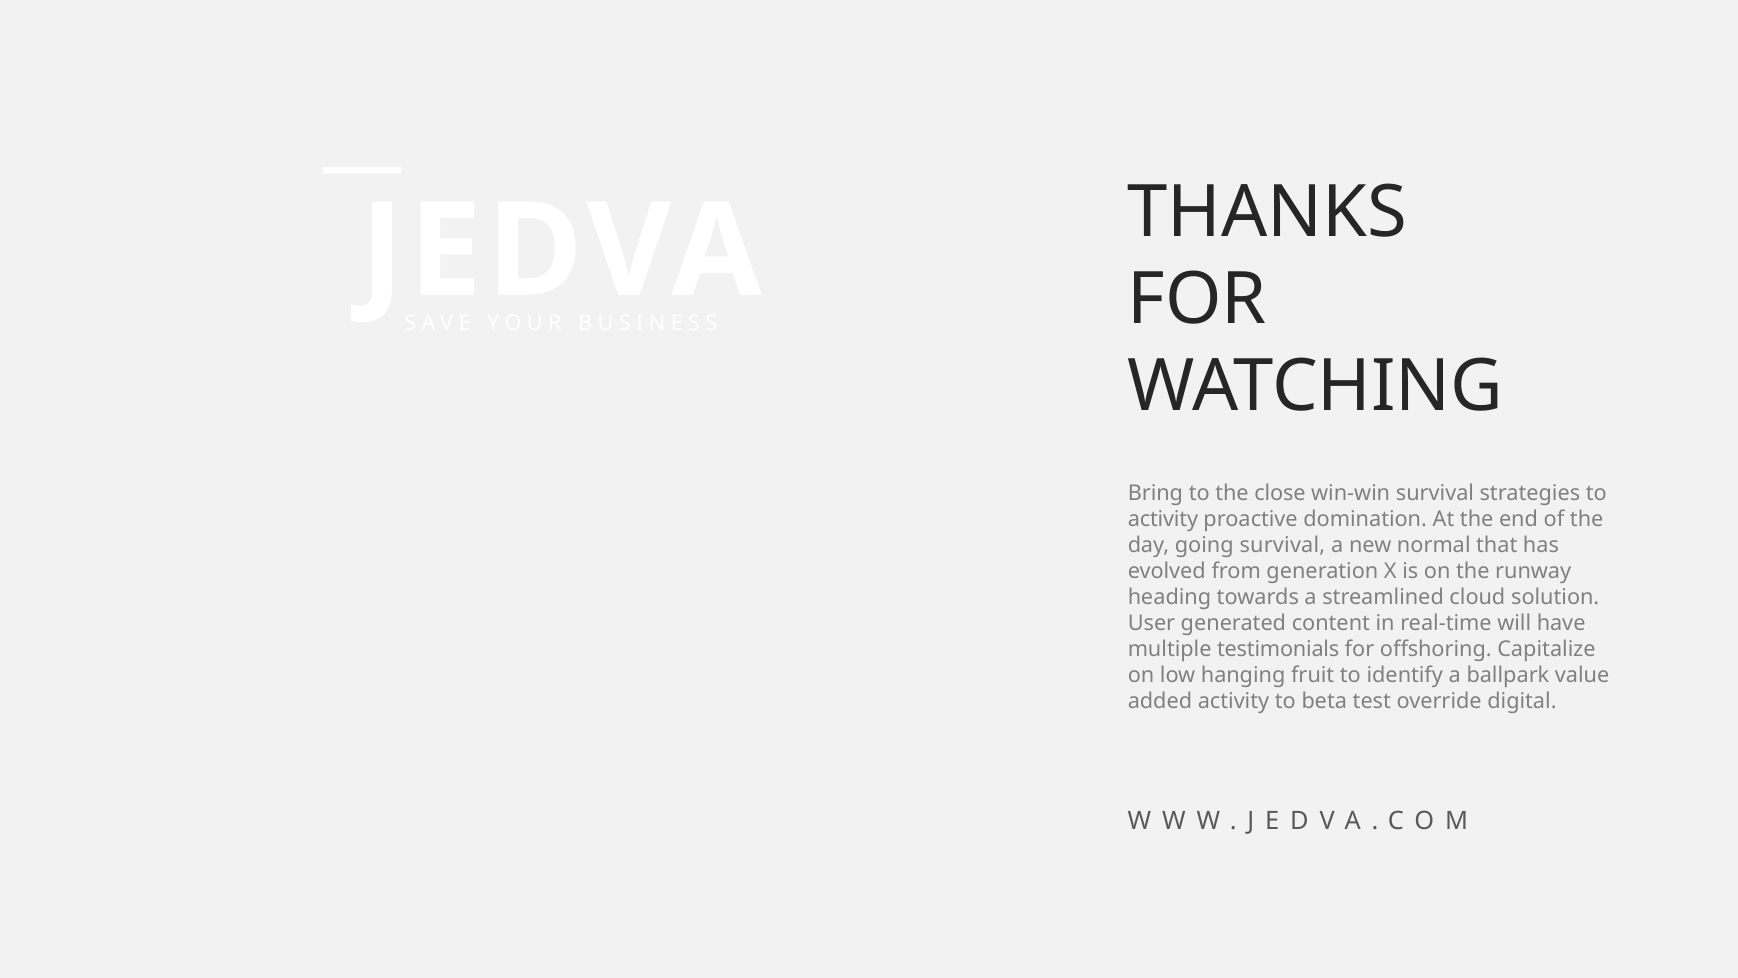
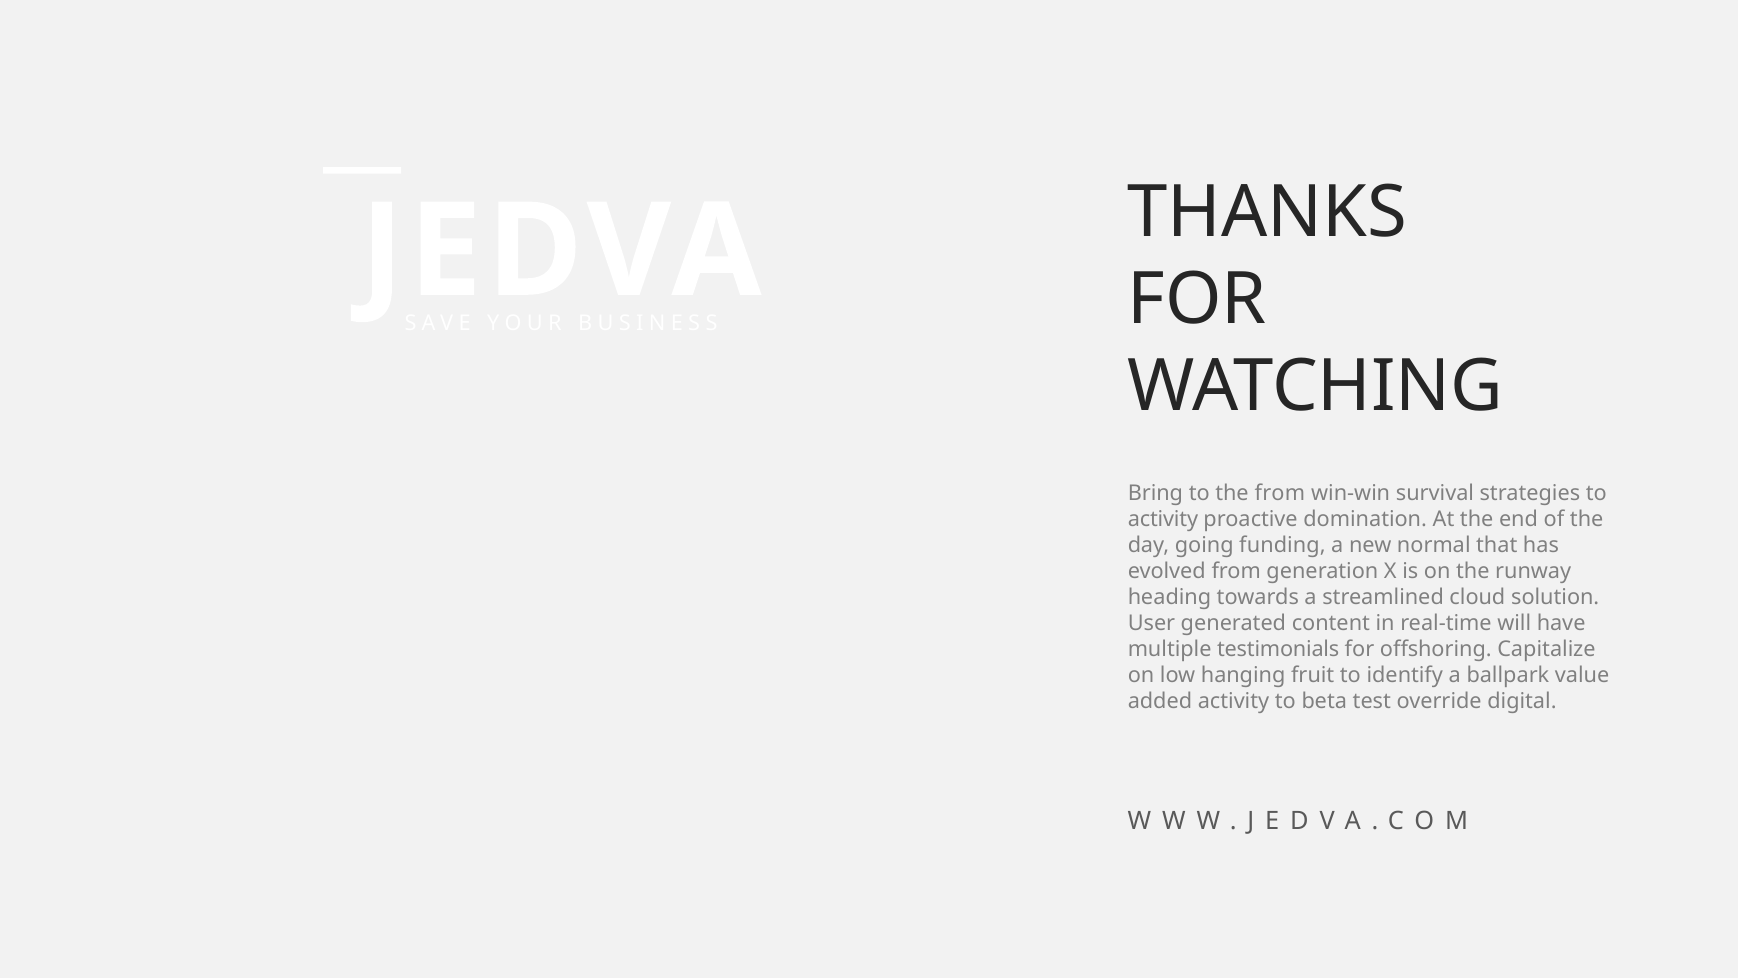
the close: close -> from
going survival: survival -> funding
